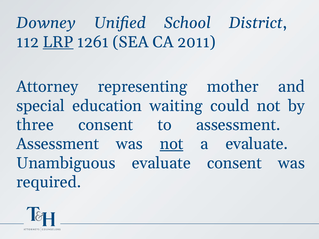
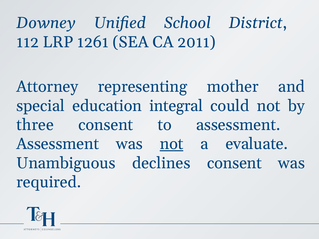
LRP underline: present -> none
waiting: waiting -> integral
Unambiguous evaluate: evaluate -> declines
